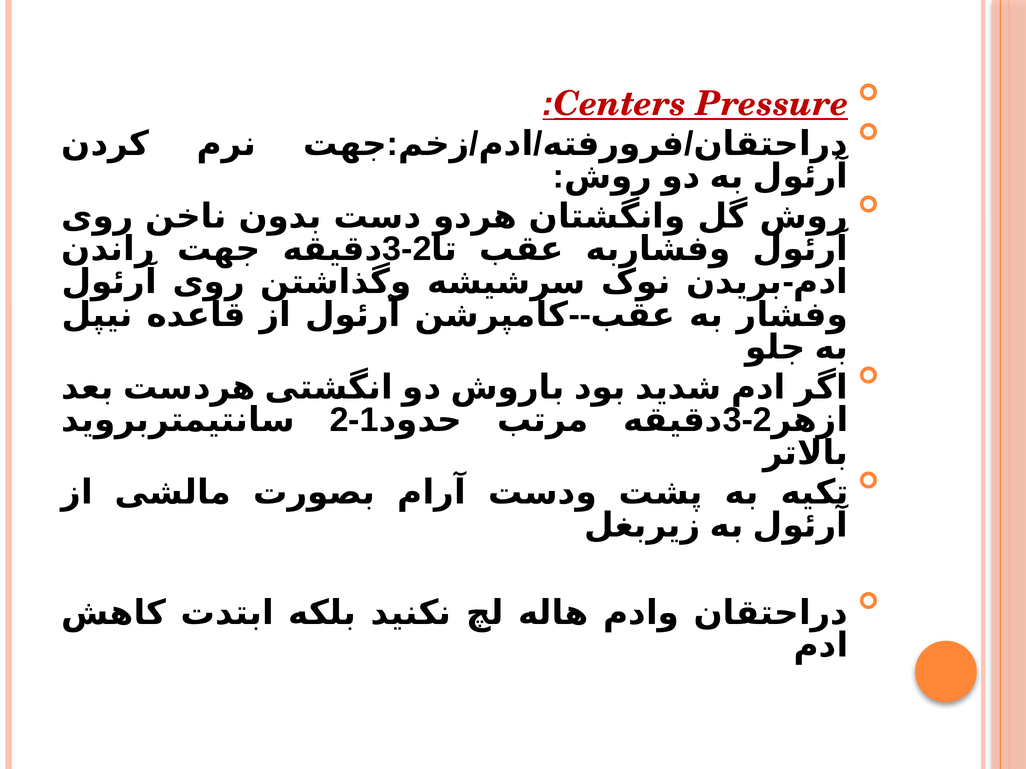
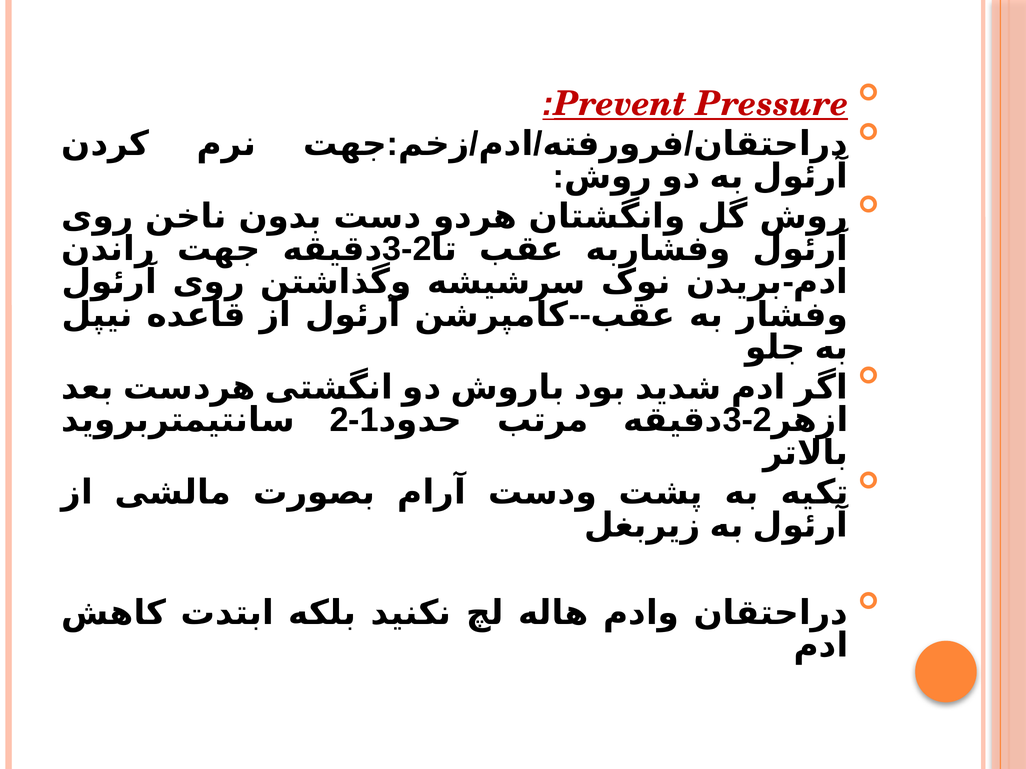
Centers: Centers -> Prevent
